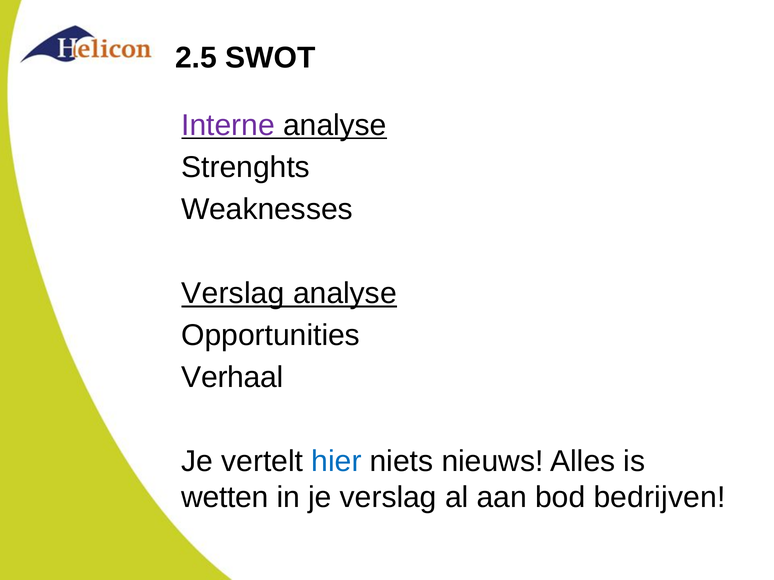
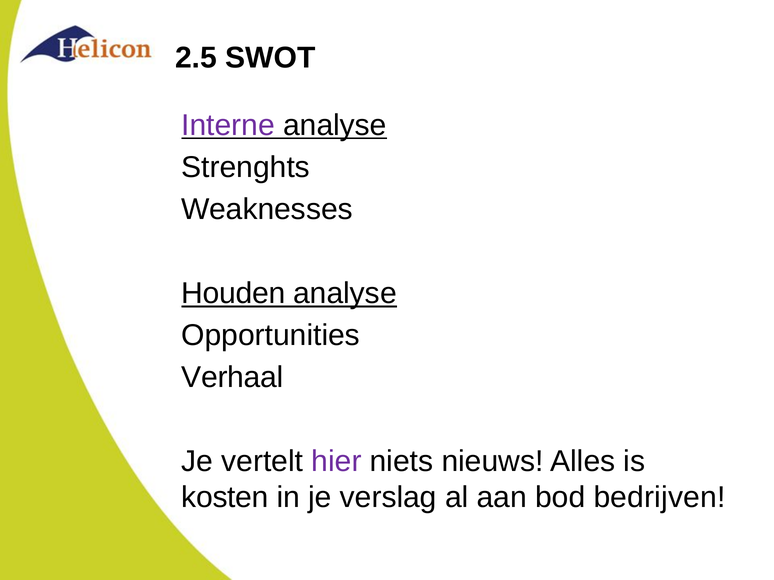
Verslag at (233, 294): Verslag -> Houden
hier colour: blue -> purple
wetten: wetten -> kosten
